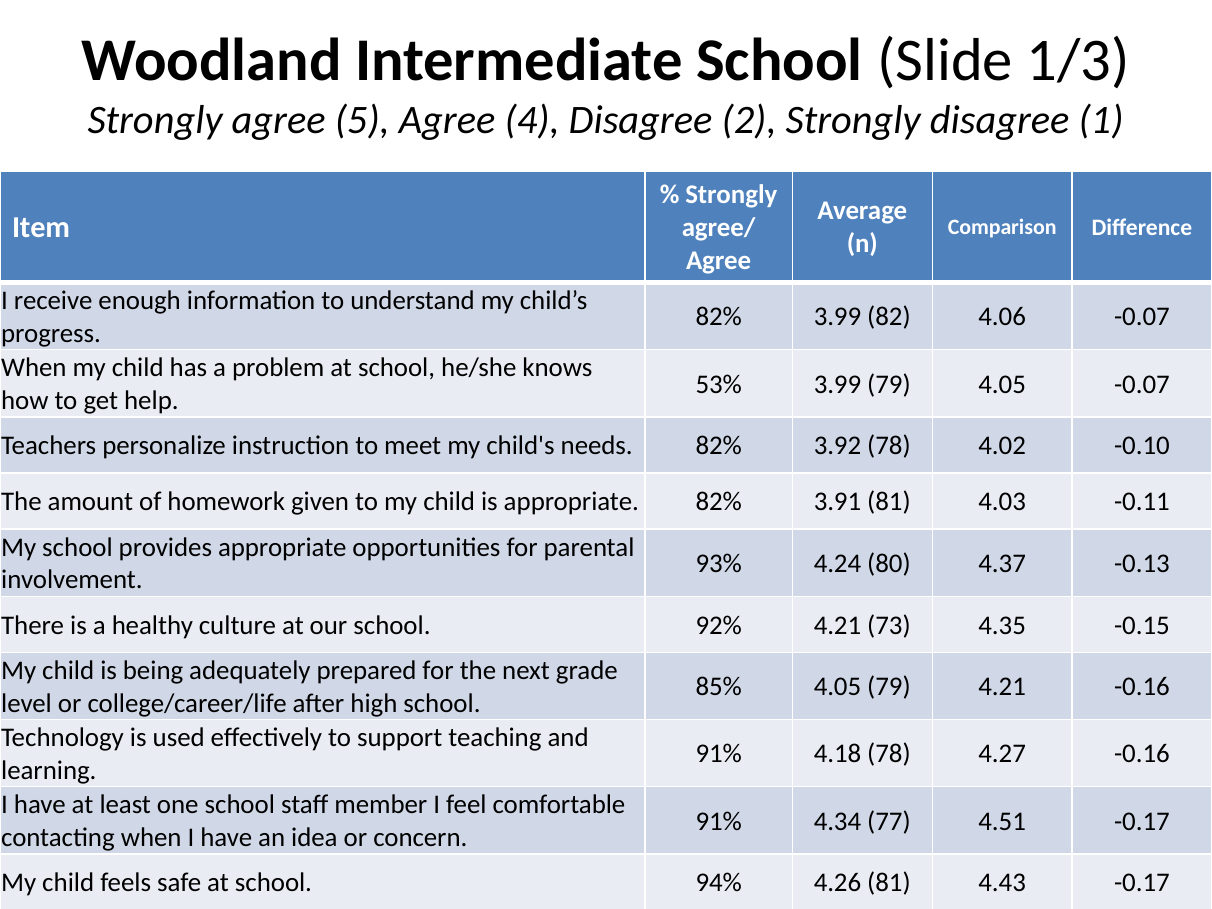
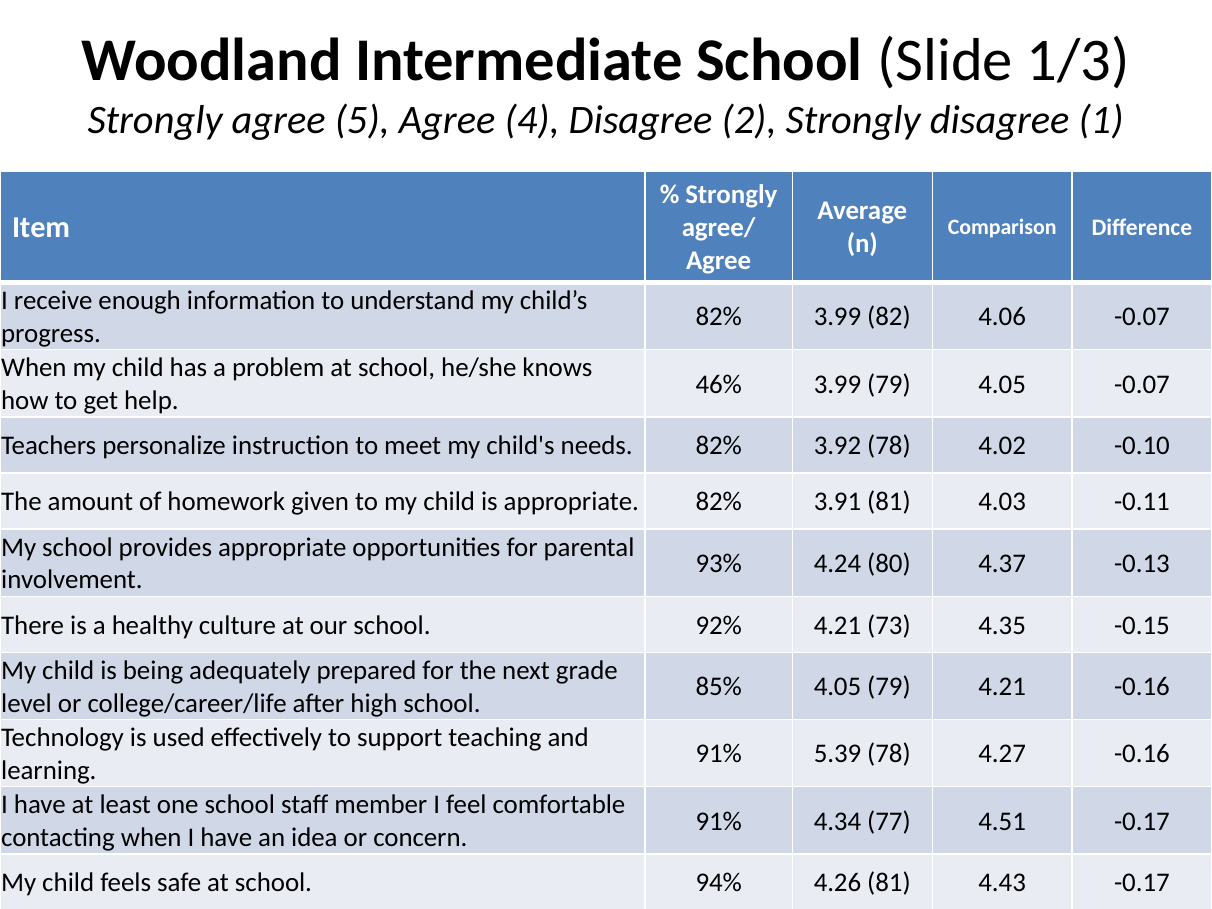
53%: 53% -> 46%
4.18: 4.18 -> 5.39
